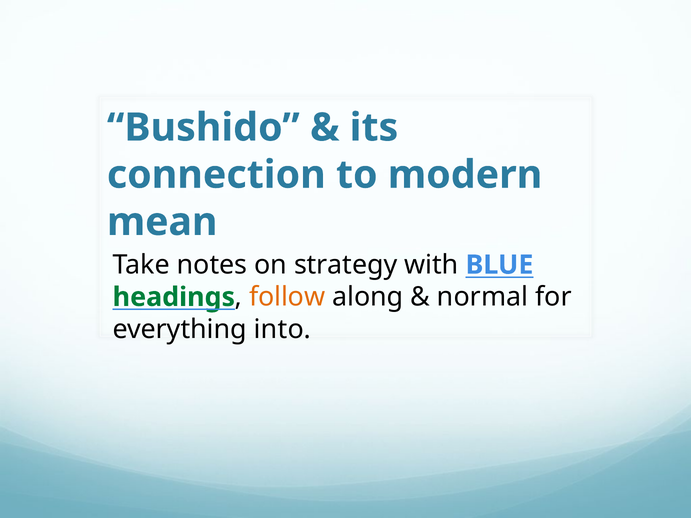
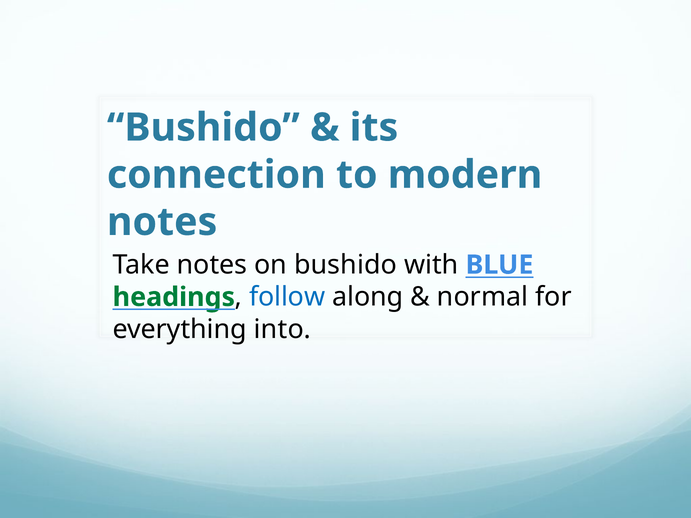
mean at (162, 222): mean -> notes
on strategy: strategy -> bushido
follow colour: orange -> blue
